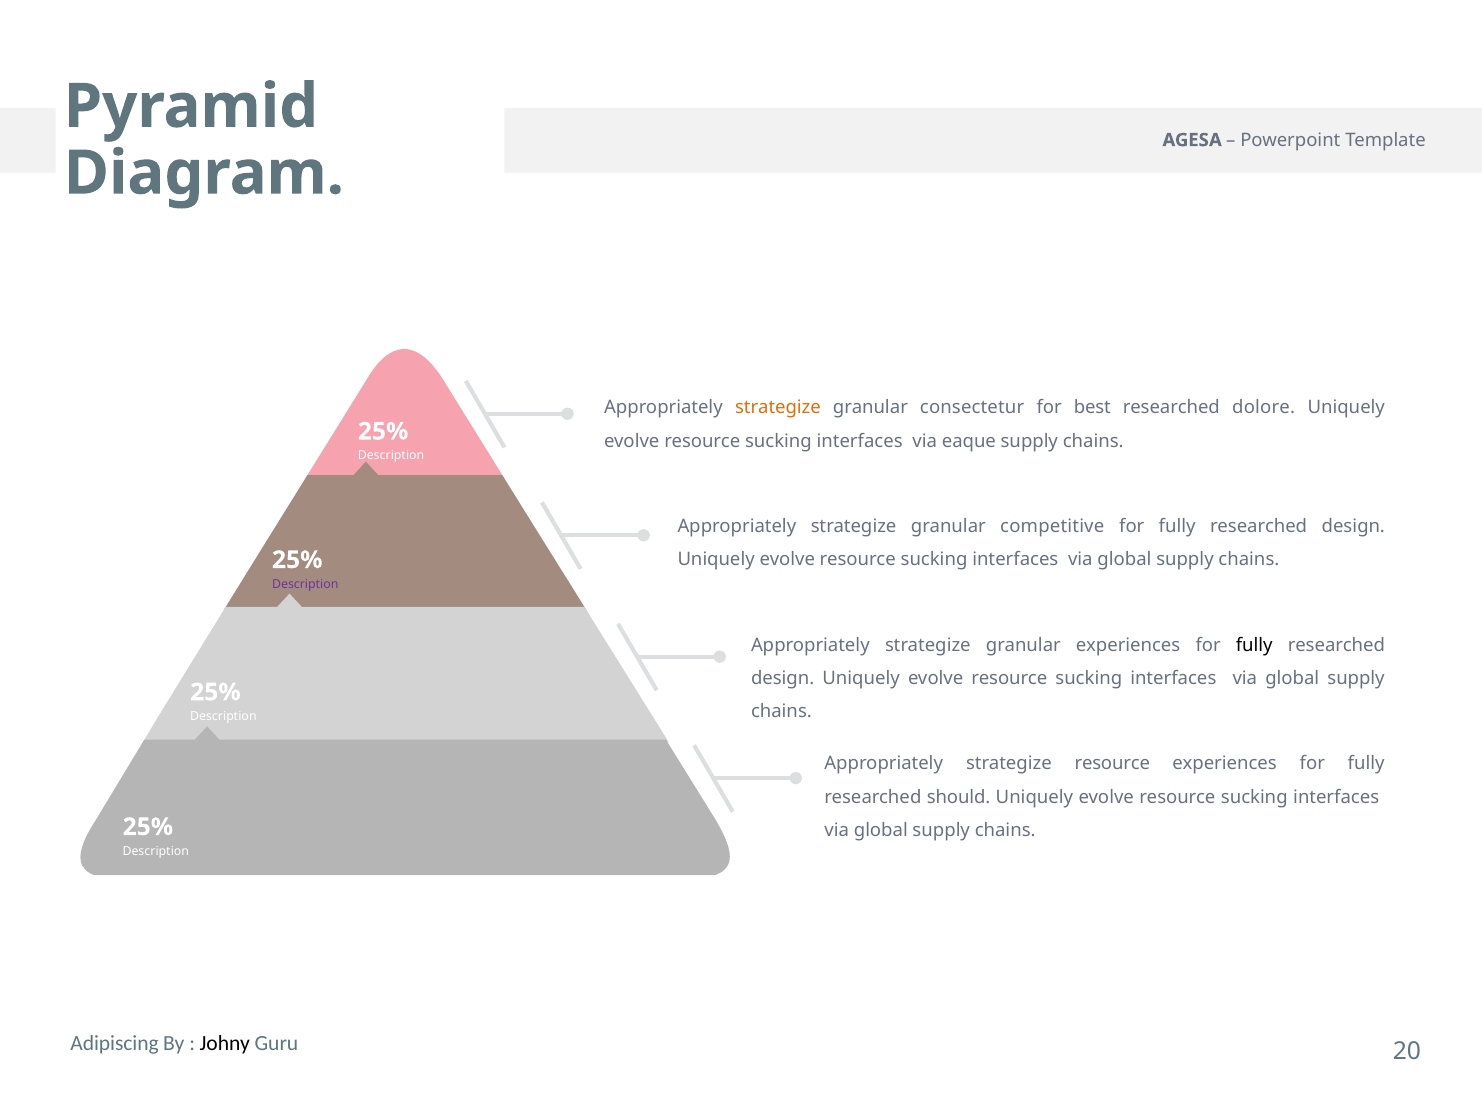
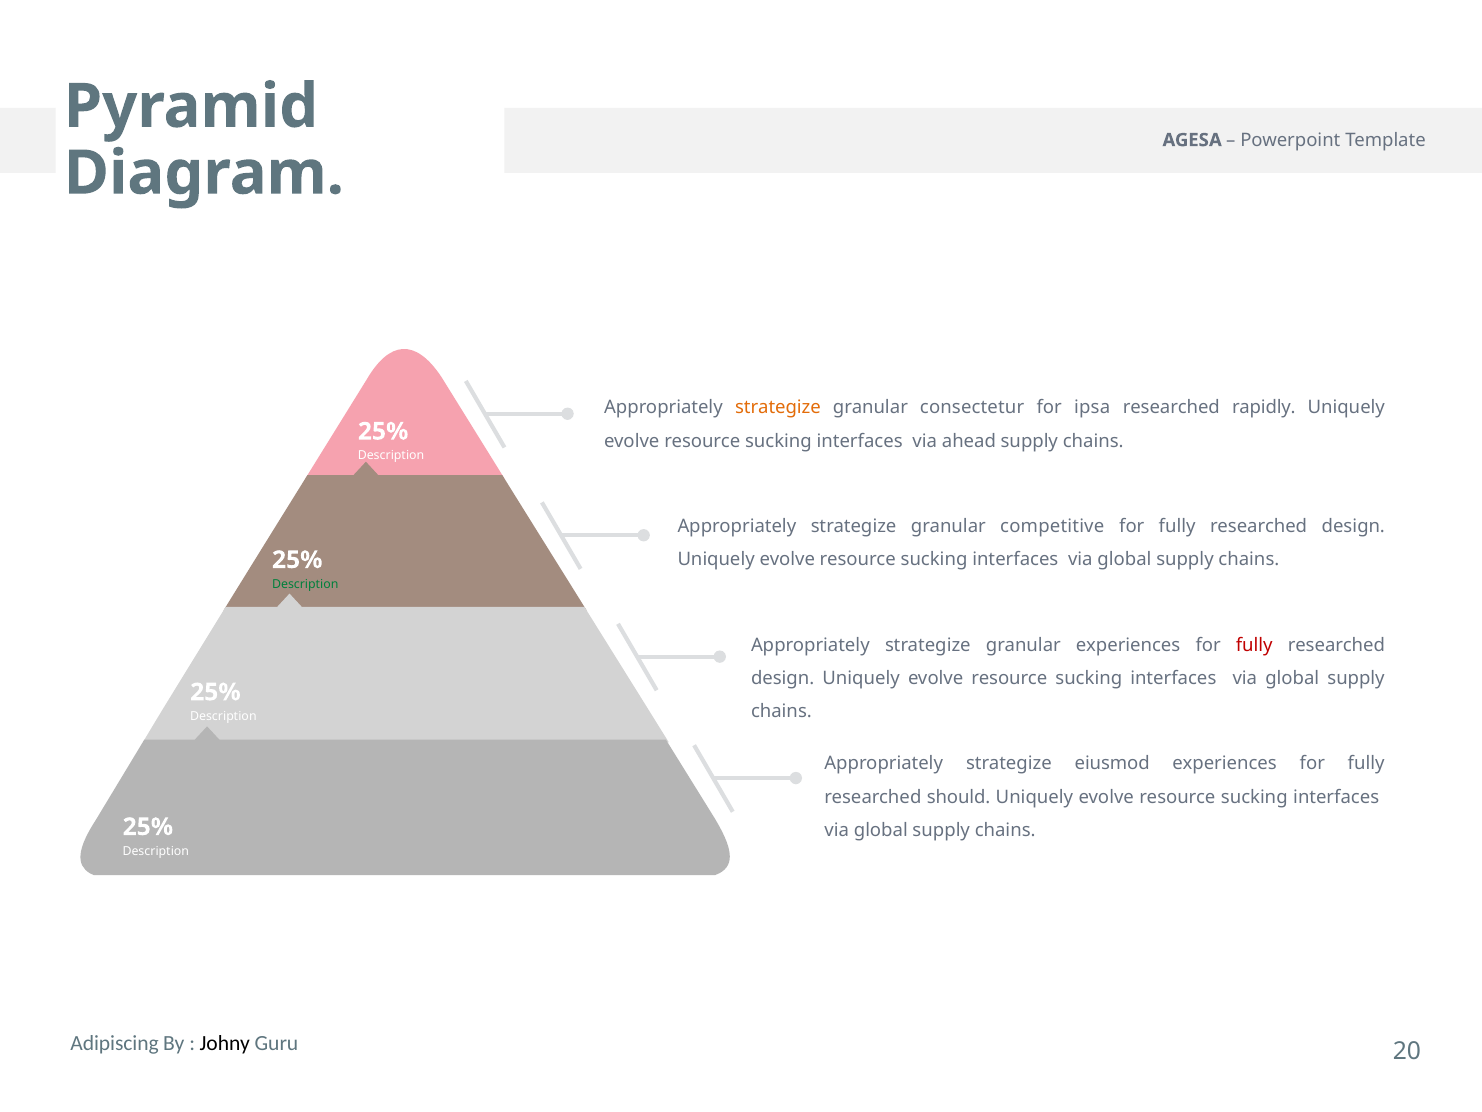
best: best -> ipsa
dolore: dolore -> rapidly
eaque: eaque -> ahead
Description at (305, 584) colour: purple -> green
fully at (1254, 645) colour: black -> red
strategize resource: resource -> eiusmod
